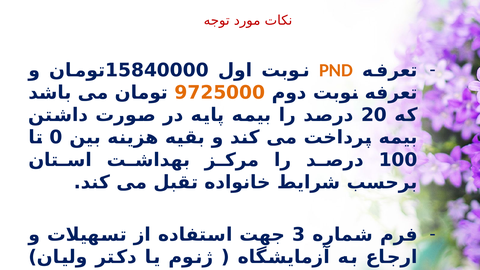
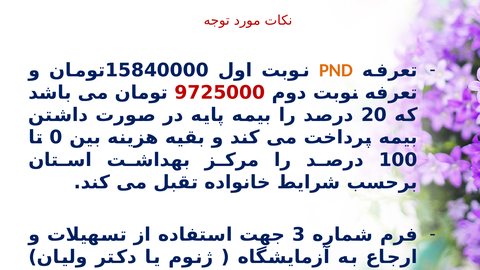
9725000 colour: orange -> red
